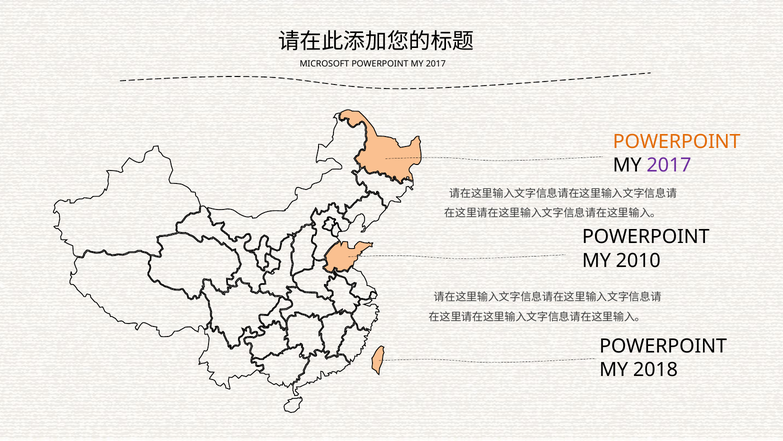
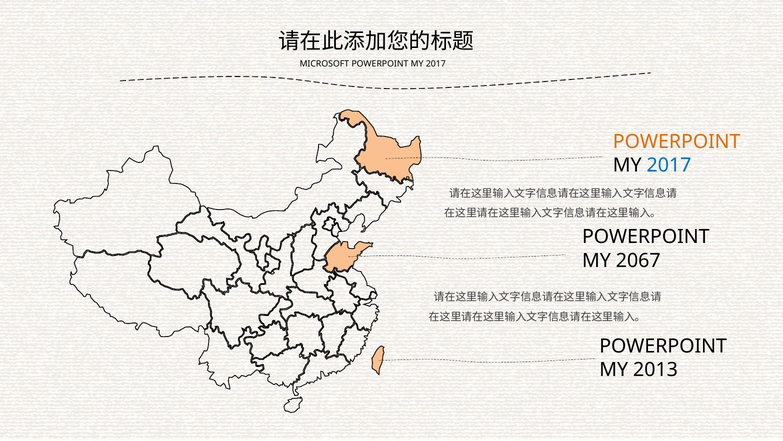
2017 at (669, 165) colour: purple -> blue
2010: 2010 -> 2067
2018: 2018 -> 2013
